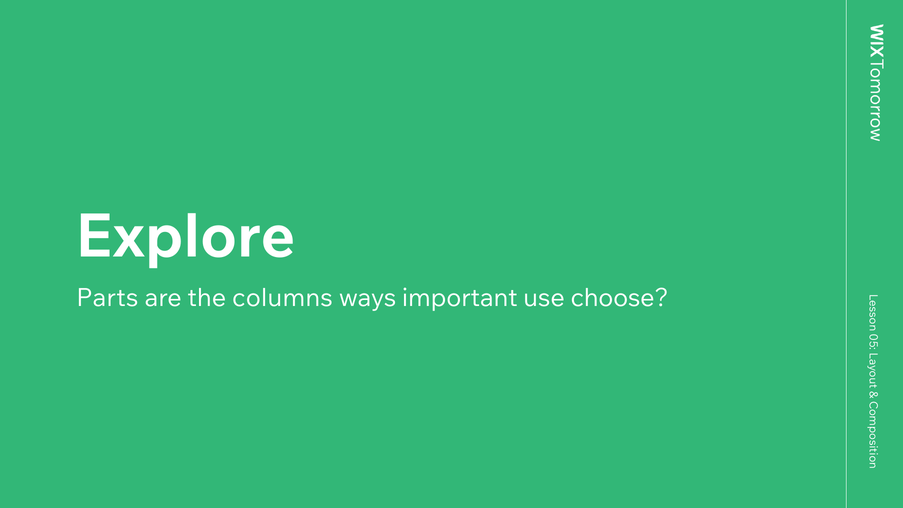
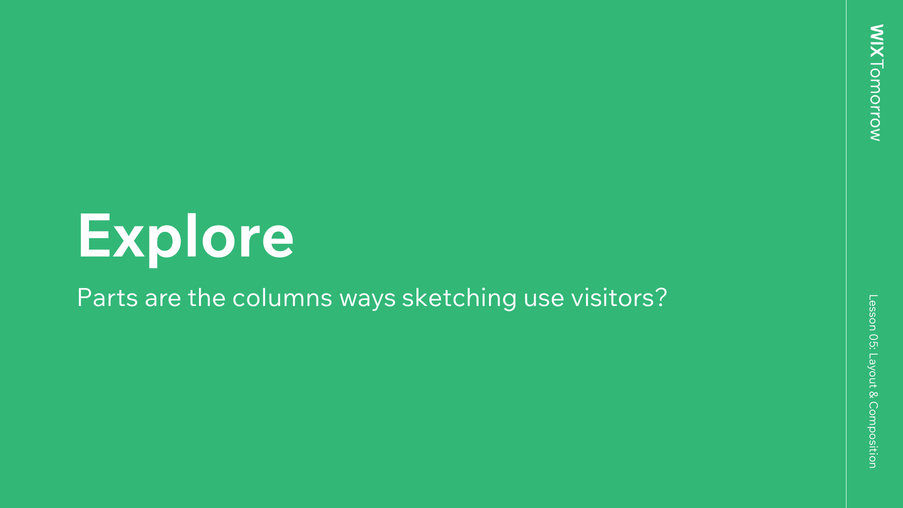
important: important -> sketching
choose: choose -> visitors
